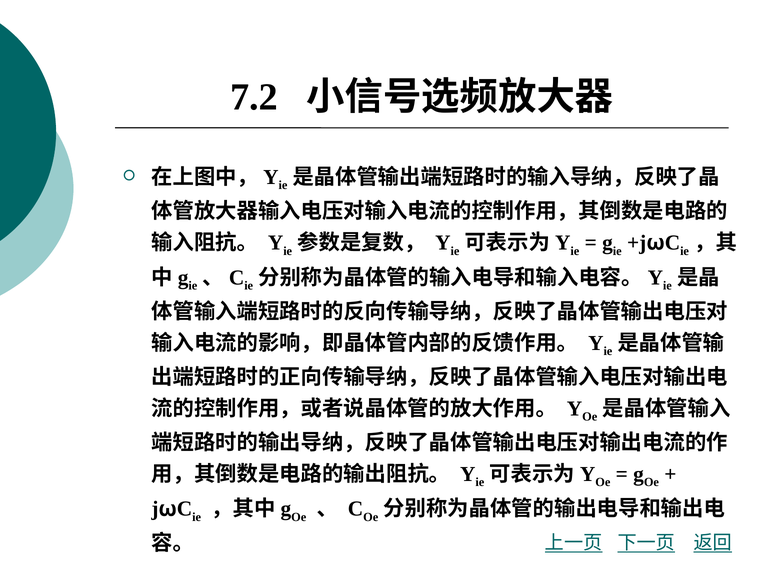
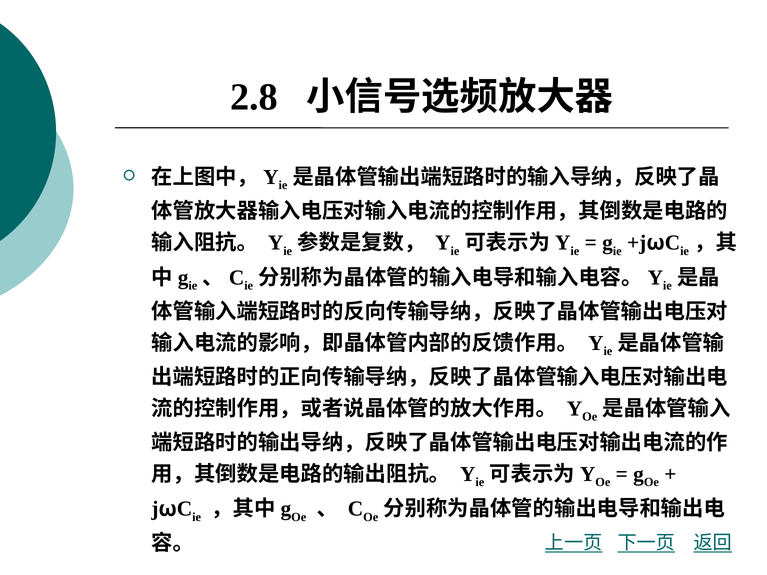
7.2: 7.2 -> 2.8
